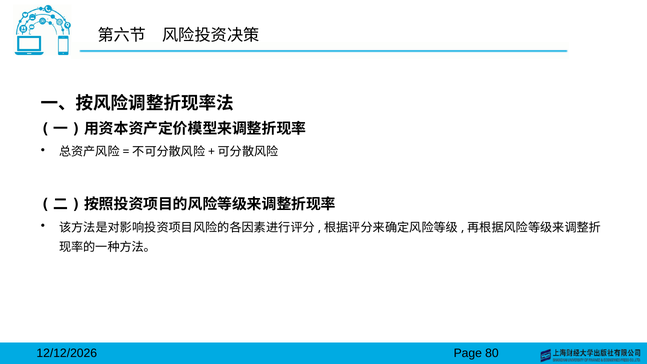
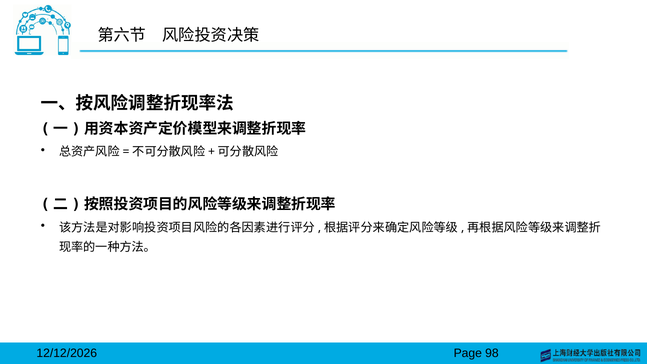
80: 80 -> 98
